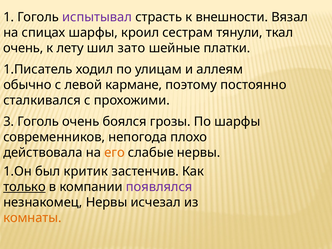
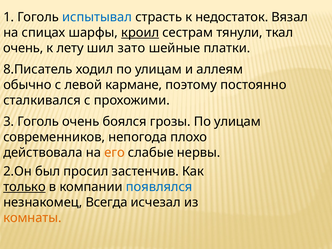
испытывал colour: purple -> blue
внешности: внешности -> недостаток
кроил underline: none -> present
1.Писатель: 1.Писатель -> 8.Писатель
грозы По шарфы: шарфы -> улицам
1.Он: 1.Он -> 2.Он
критик: критик -> просил
появлялся colour: purple -> blue
незнакомец Нервы: Нервы -> Всегда
